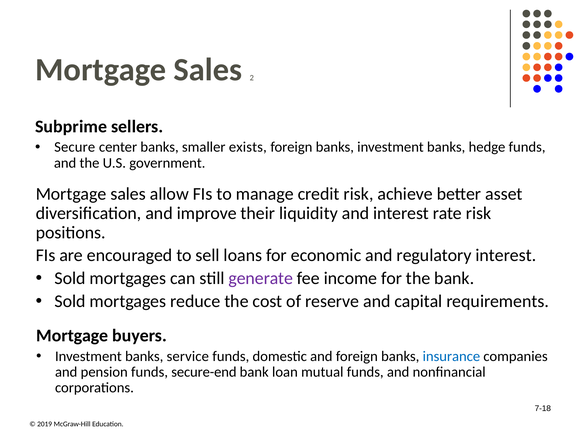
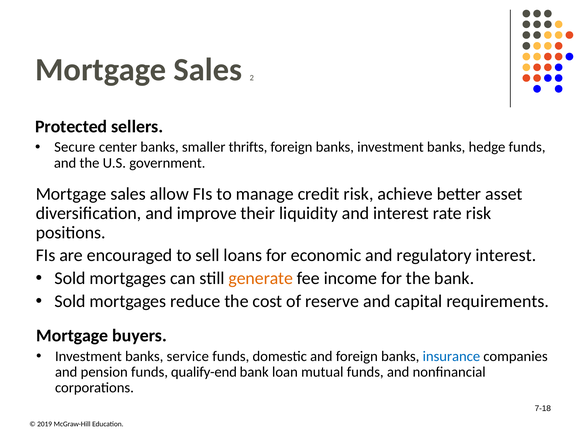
Subprime: Subprime -> Protected
exists: exists -> thrifts
generate colour: purple -> orange
secure-end: secure-end -> qualify-end
